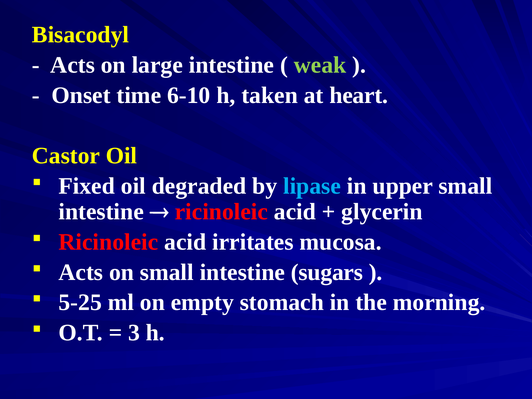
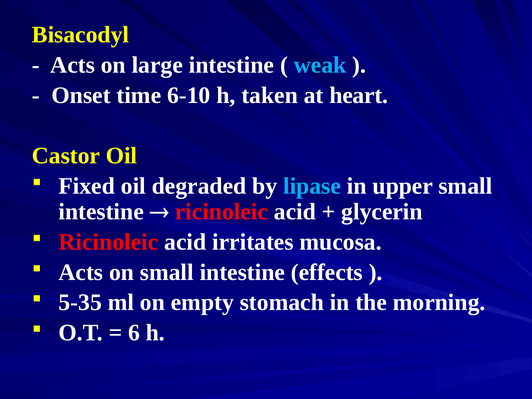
weak colour: light green -> light blue
sugars: sugars -> effects
5-25: 5-25 -> 5-35
3: 3 -> 6
